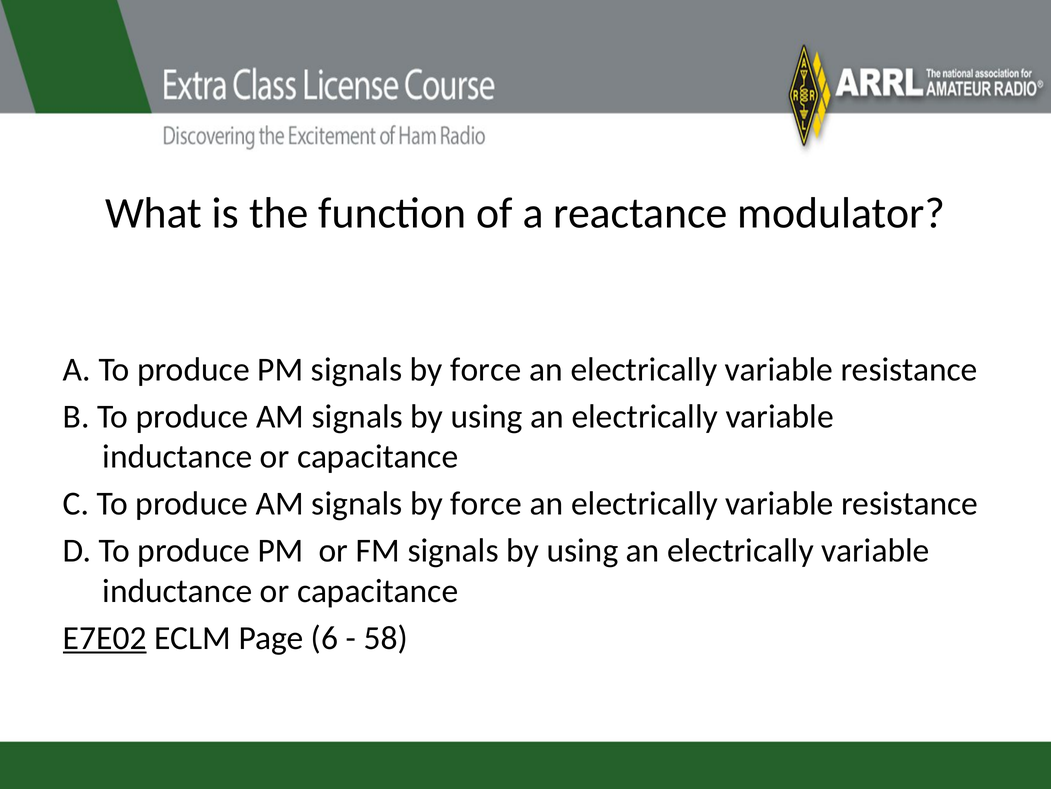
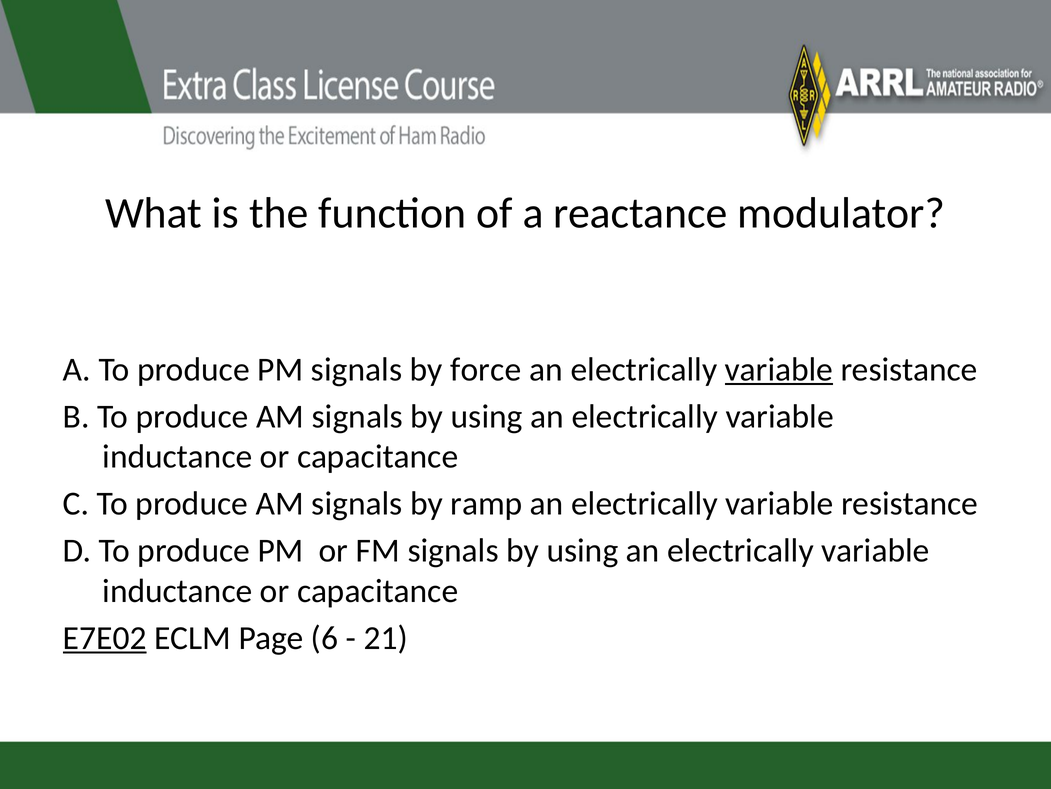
variable at (779, 369) underline: none -> present
AM signals by force: force -> ramp
58: 58 -> 21
